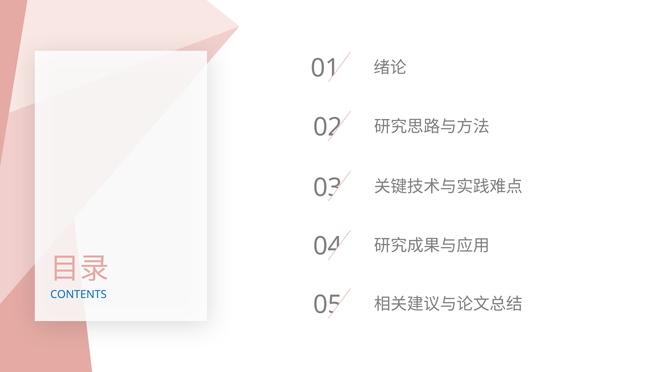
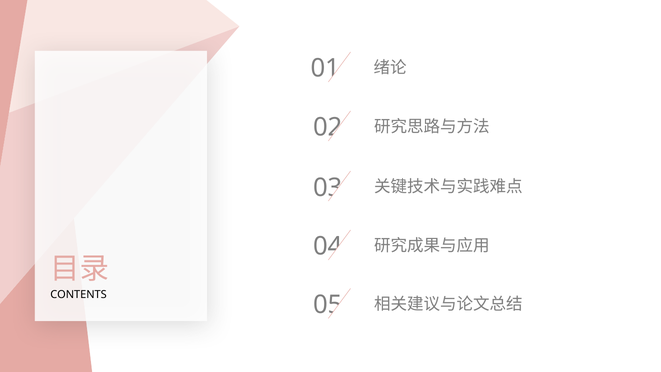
CONTENTS colour: blue -> black
